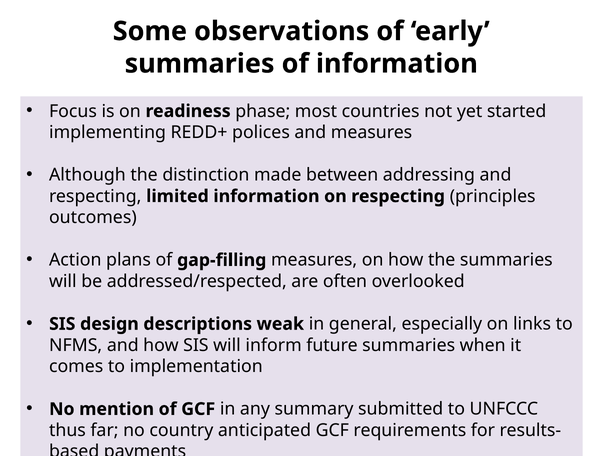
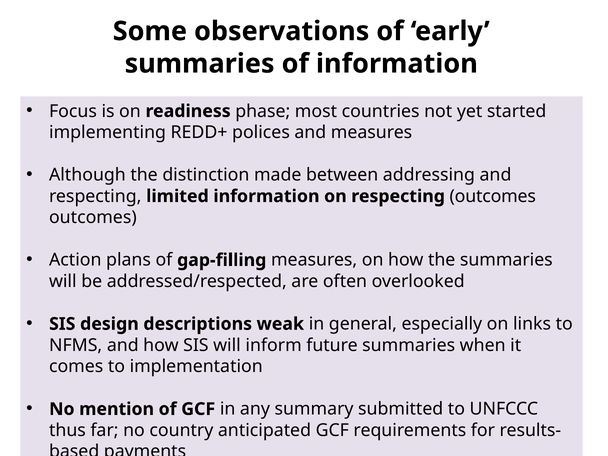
respecting principles: principles -> outcomes
